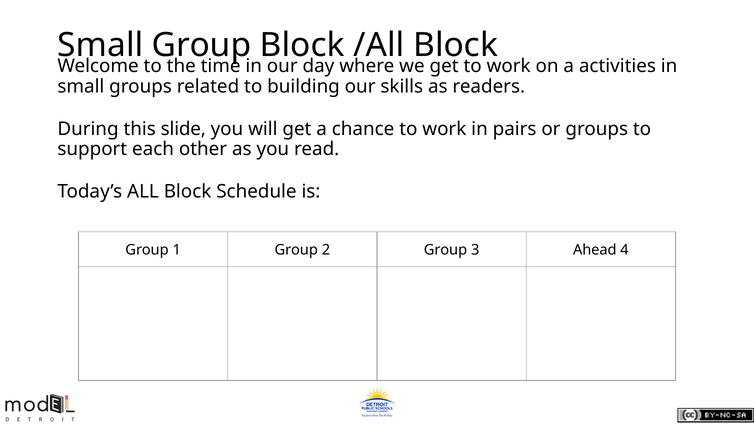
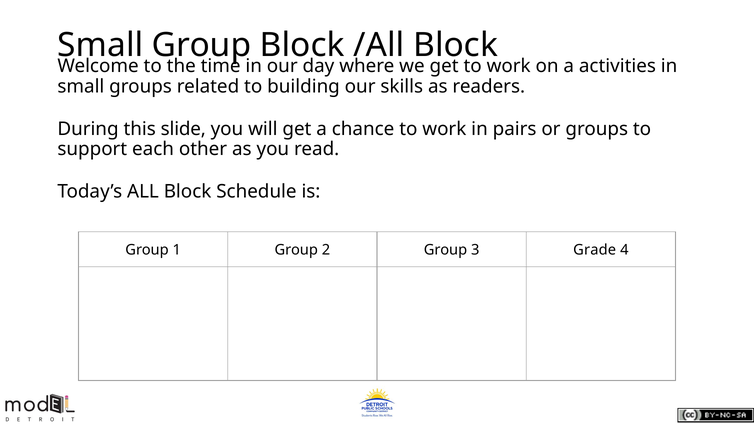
Ahead: Ahead -> Grade
